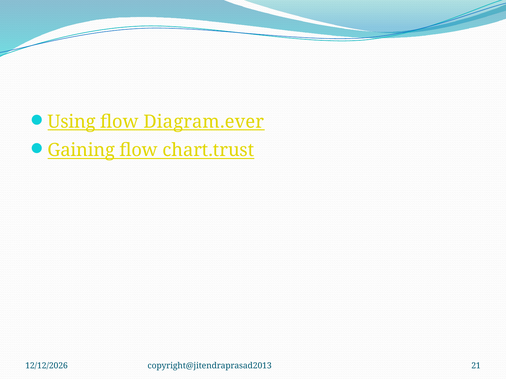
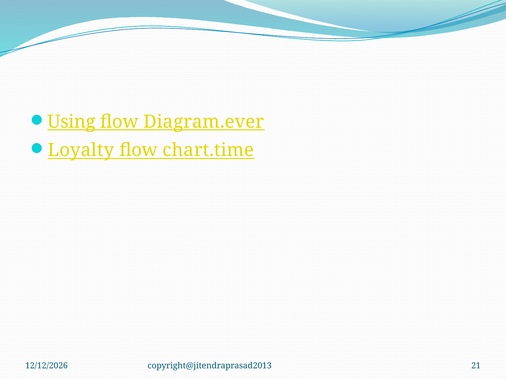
Gaining: Gaining -> Loyalty
chart.trust: chart.trust -> chart.time
